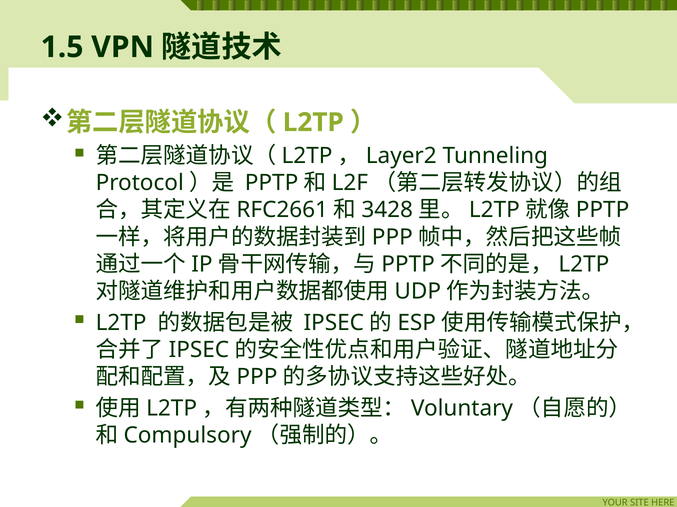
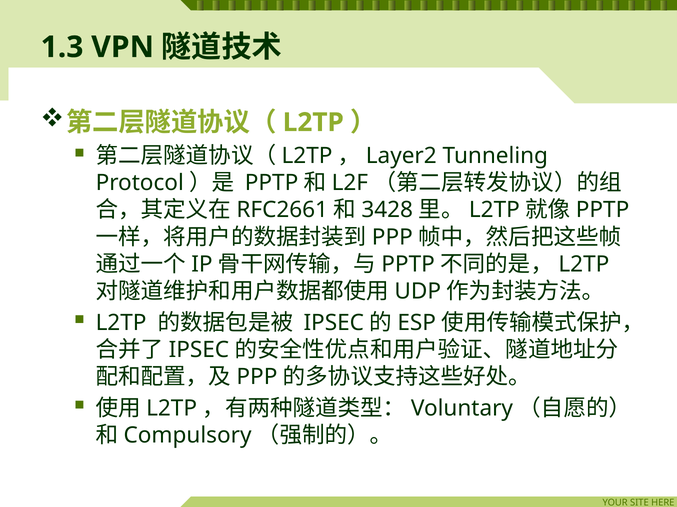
1.5: 1.5 -> 1.3
